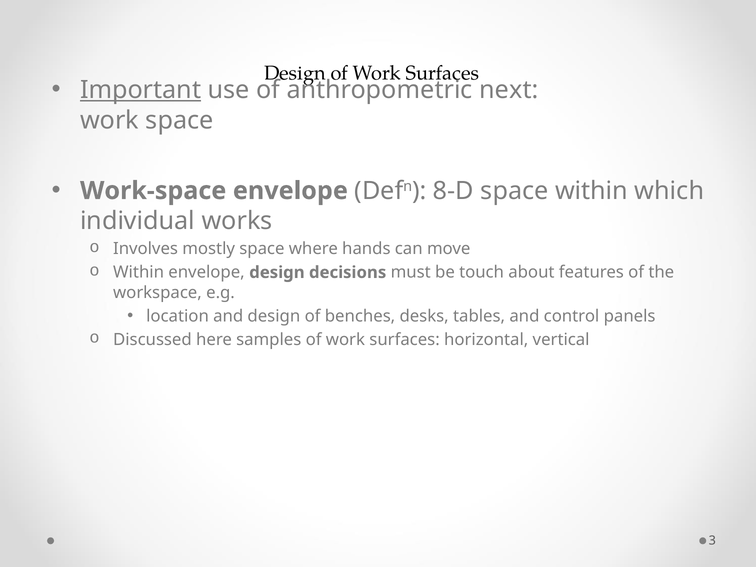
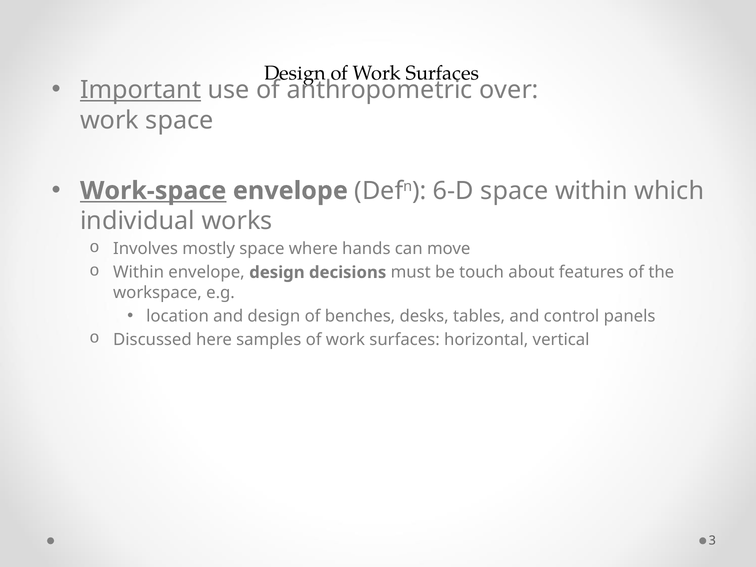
next: next -> over
Work-space underline: none -> present
8-D: 8-D -> 6-D
